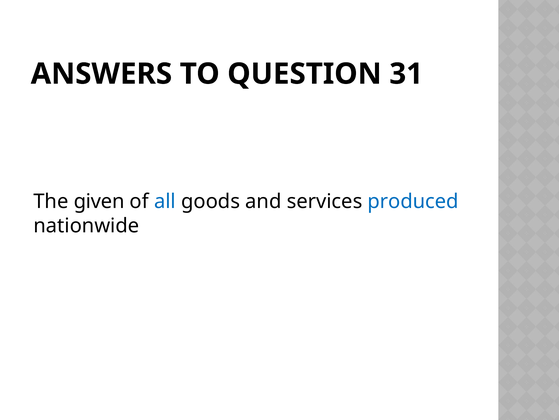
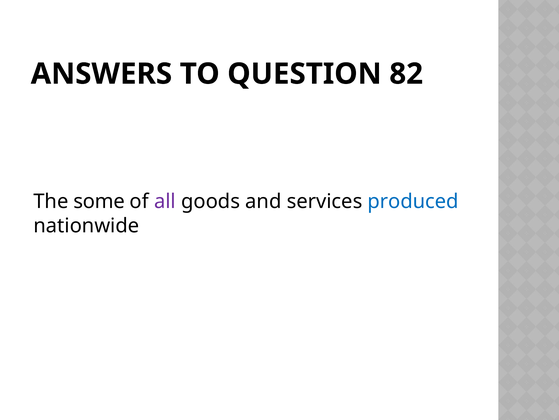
31: 31 -> 82
given: given -> some
all colour: blue -> purple
